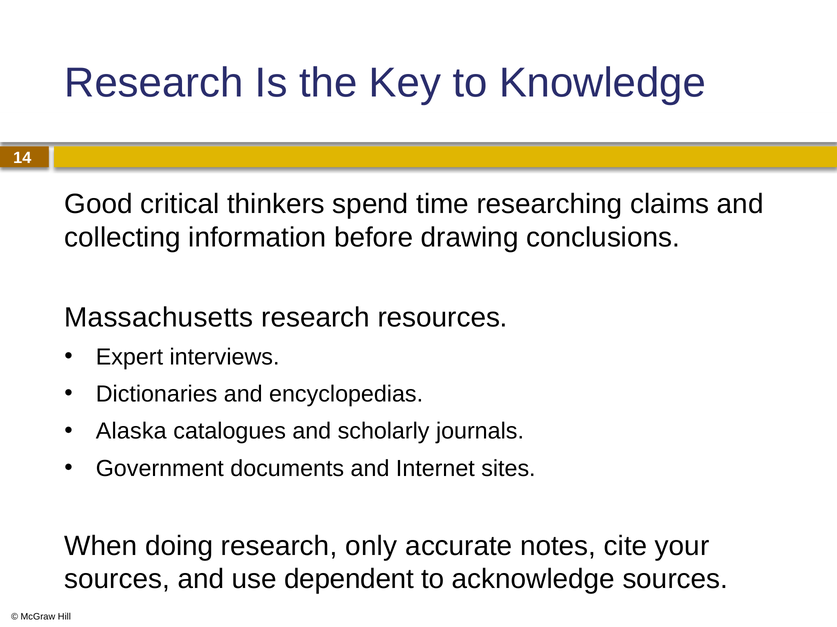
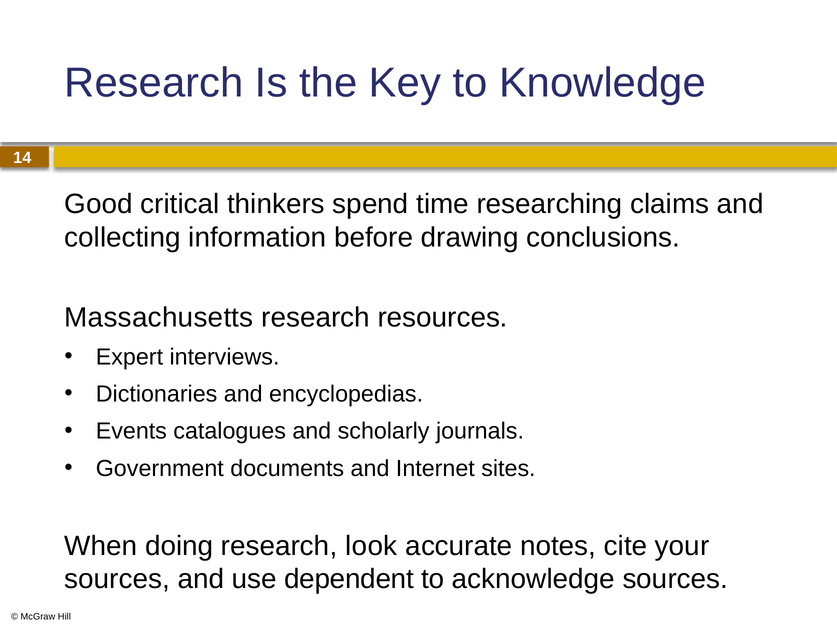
Alaska: Alaska -> Events
only: only -> look
